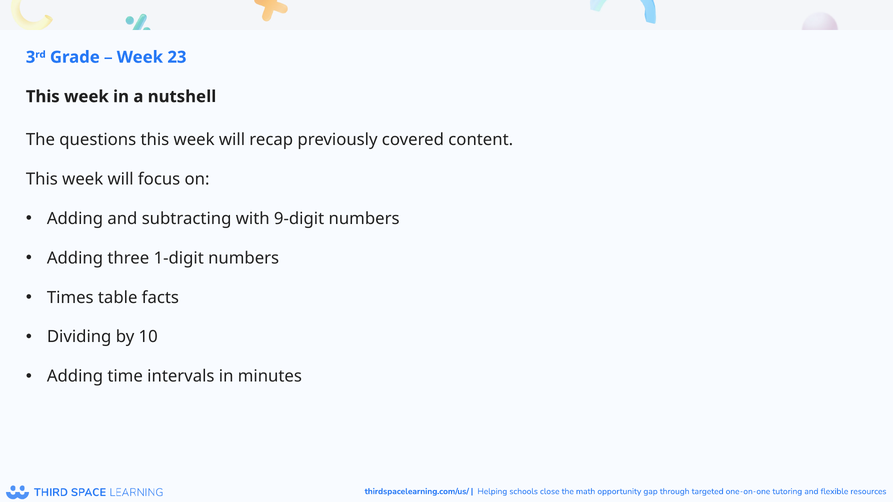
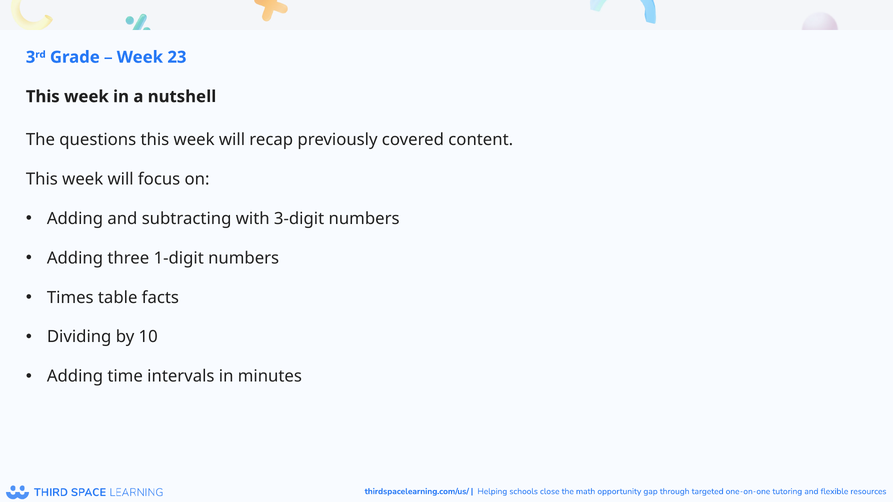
9-digit: 9-digit -> 3-digit
